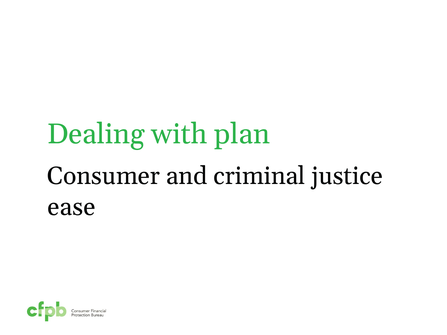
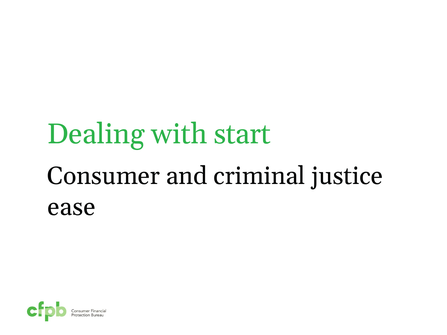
plan: plan -> start
